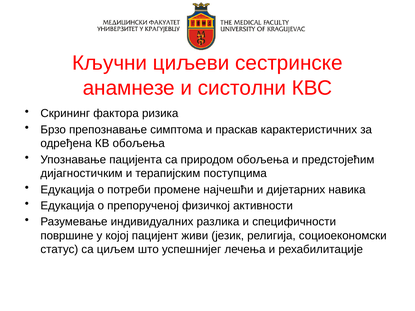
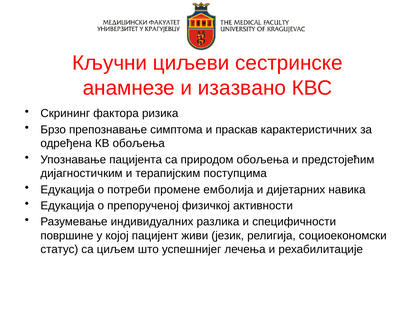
систолни: систолни -> изазвано
најчешћи: најчешћи -> емболија
